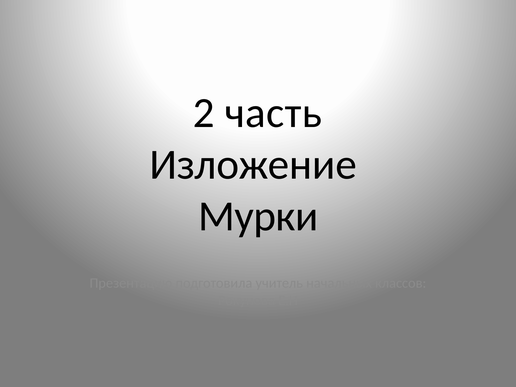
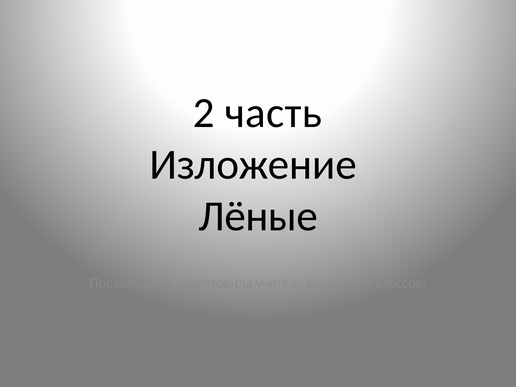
Мурки: Мурки -> Лёные
